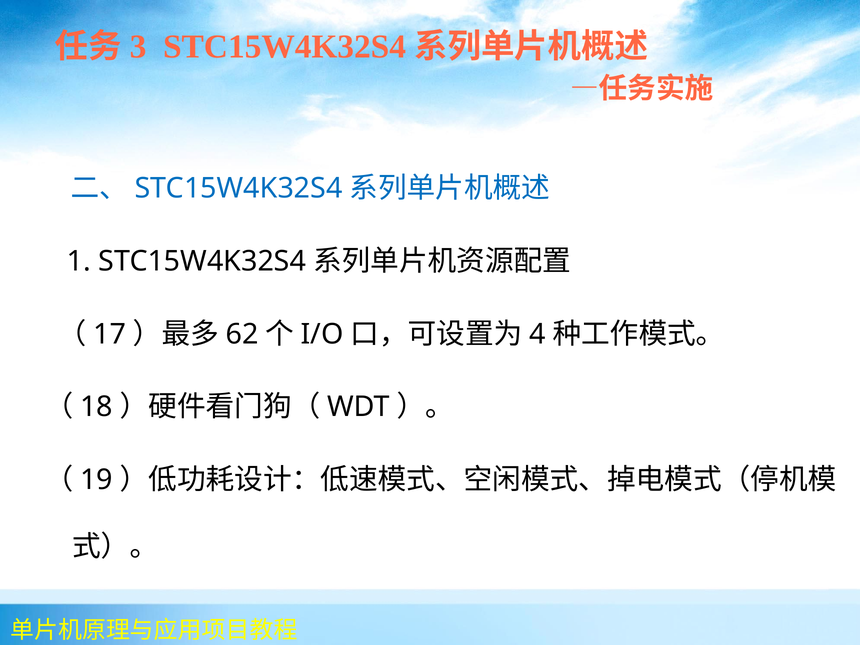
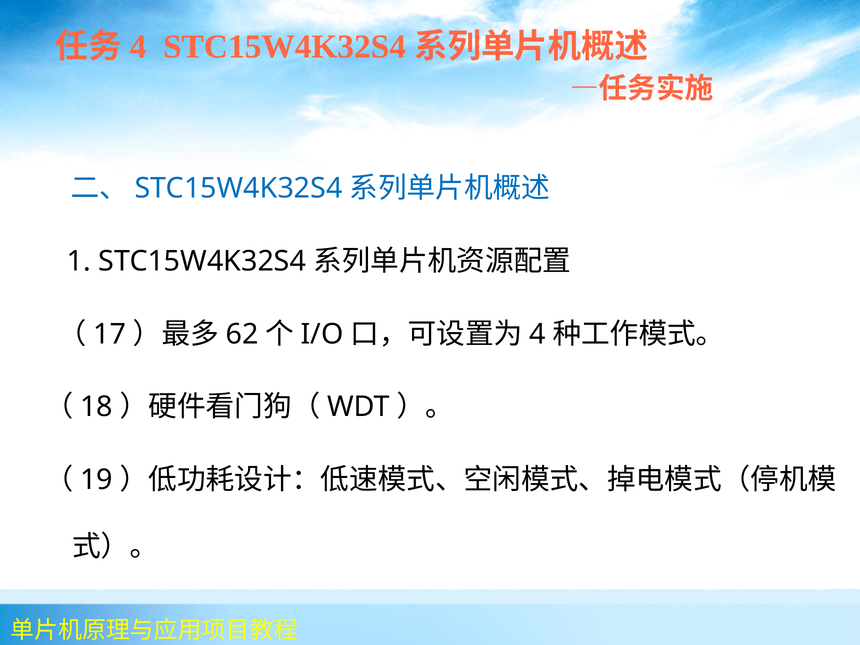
3 at (138, 47): 3 -> 4
